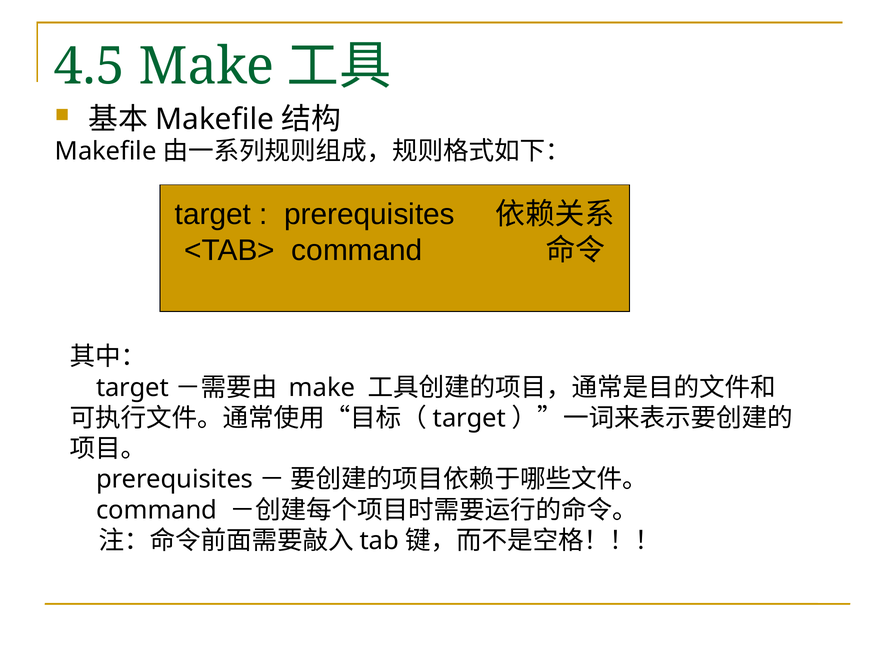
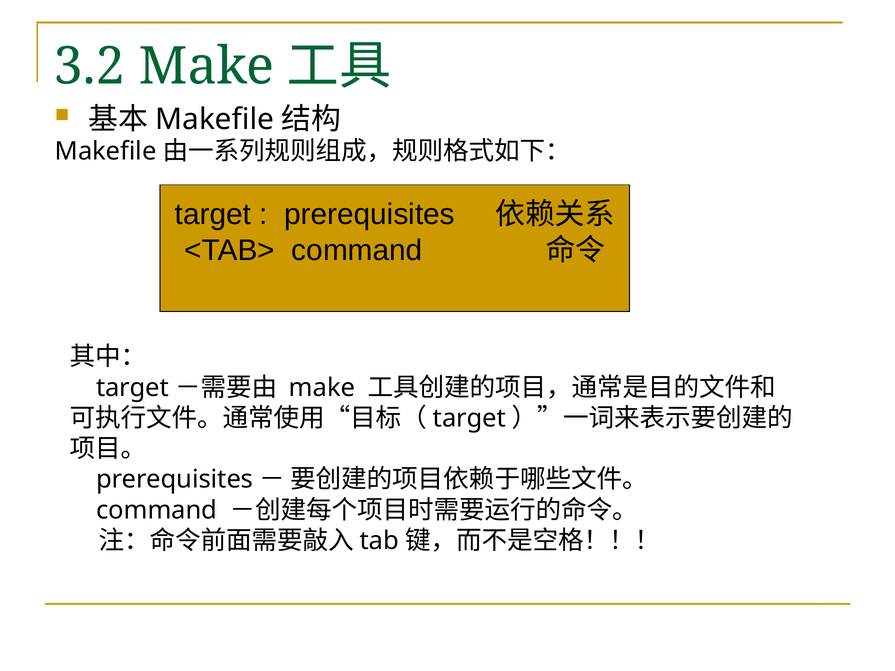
4.5: 4.5 -> 3.2
